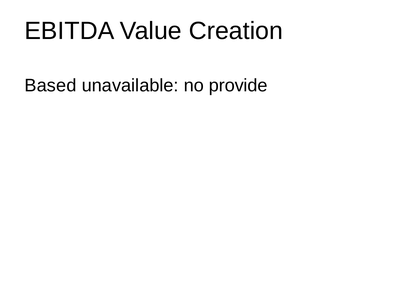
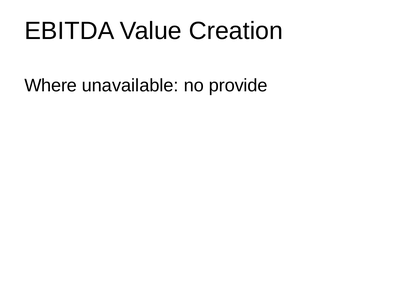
Based: Based -> Where
